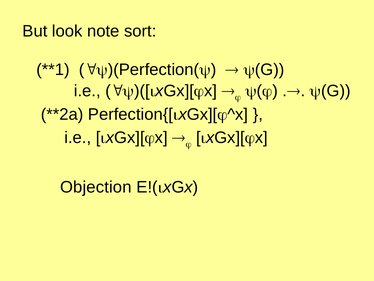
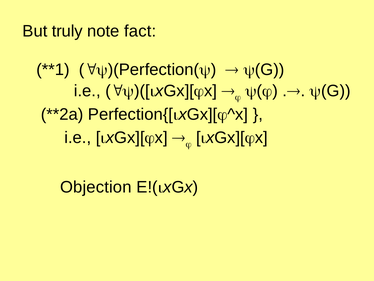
look: look -> truly
sort: sort -> fact
